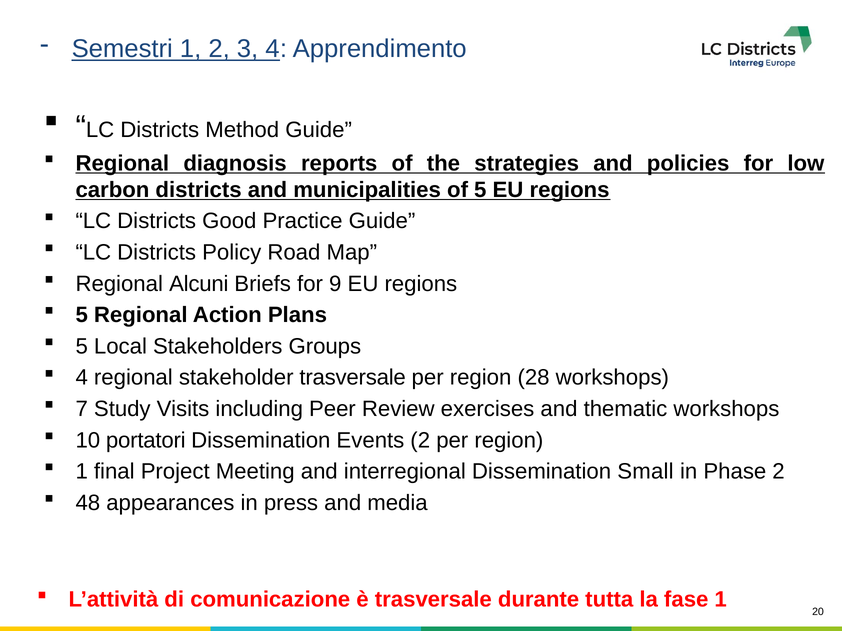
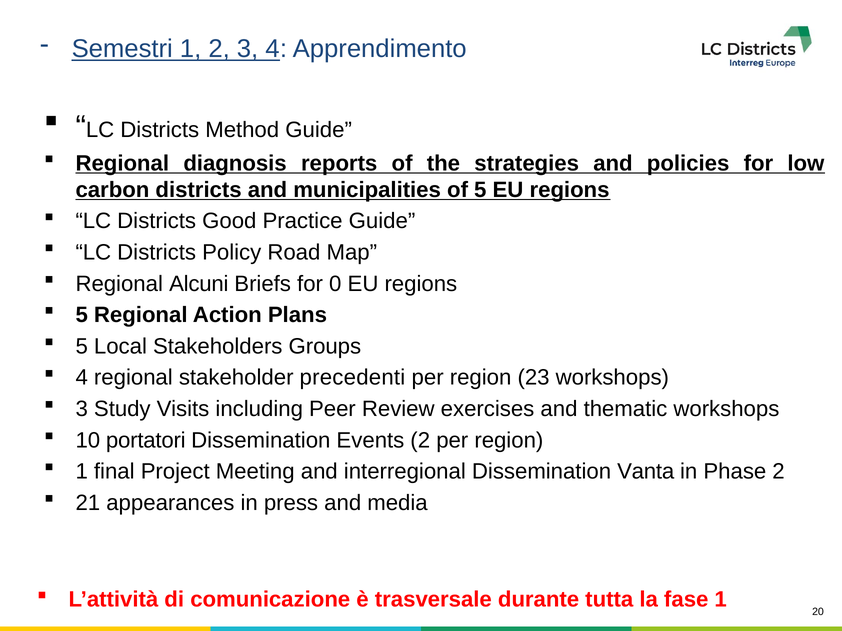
9: 9 -> 0
stakeholder trasversale: trasversale -> precedenti
28: 28 -> 23
7 at (82, 409): 7 -> 3
Small: Small -> Vanta
48: 48 -> 21
